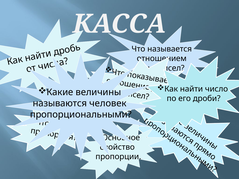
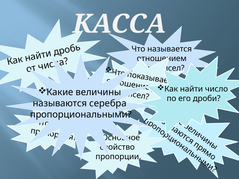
человек: человек -> серебра
